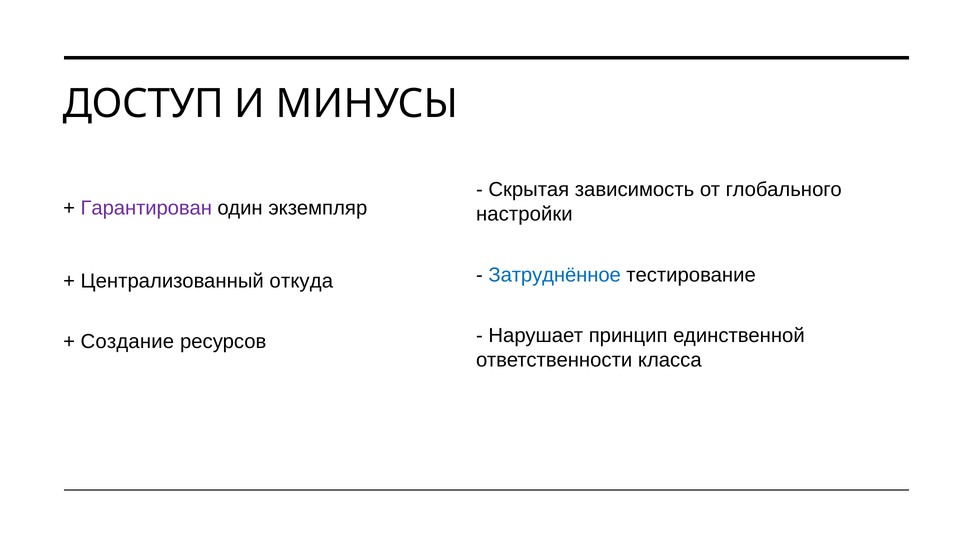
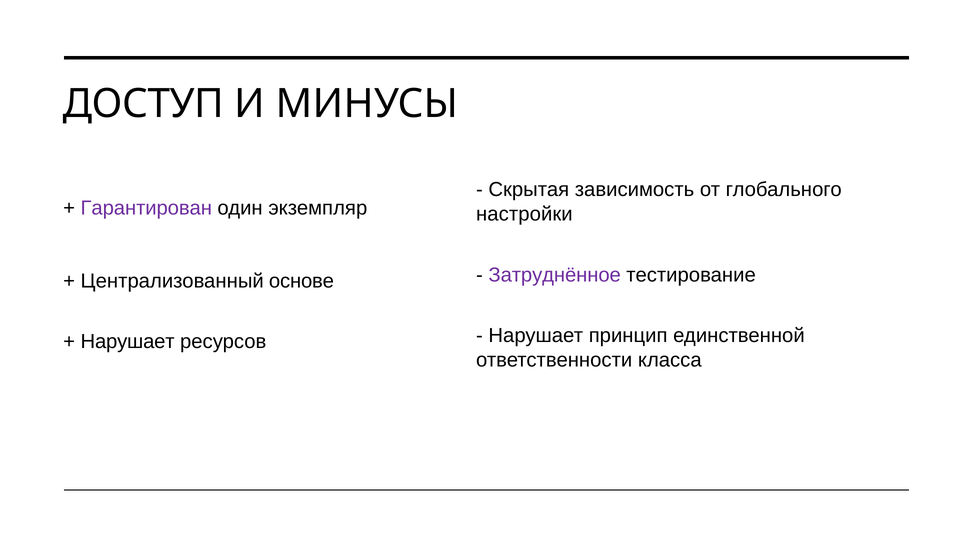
Затруднённое colour: blue -> purple
откуда: откуда -> основе
Создание at (127, 342): Создание -> Нарушает
